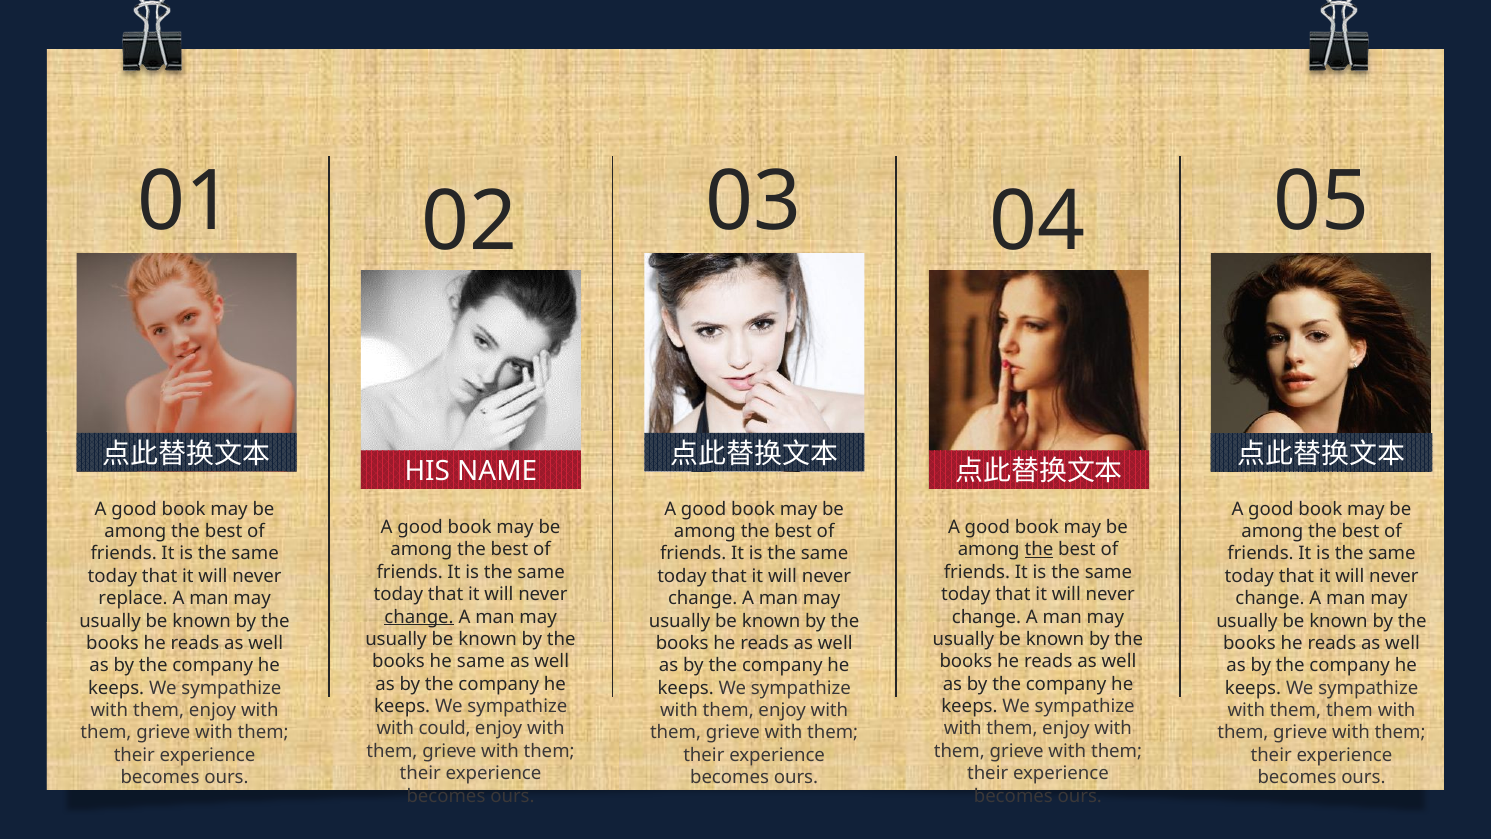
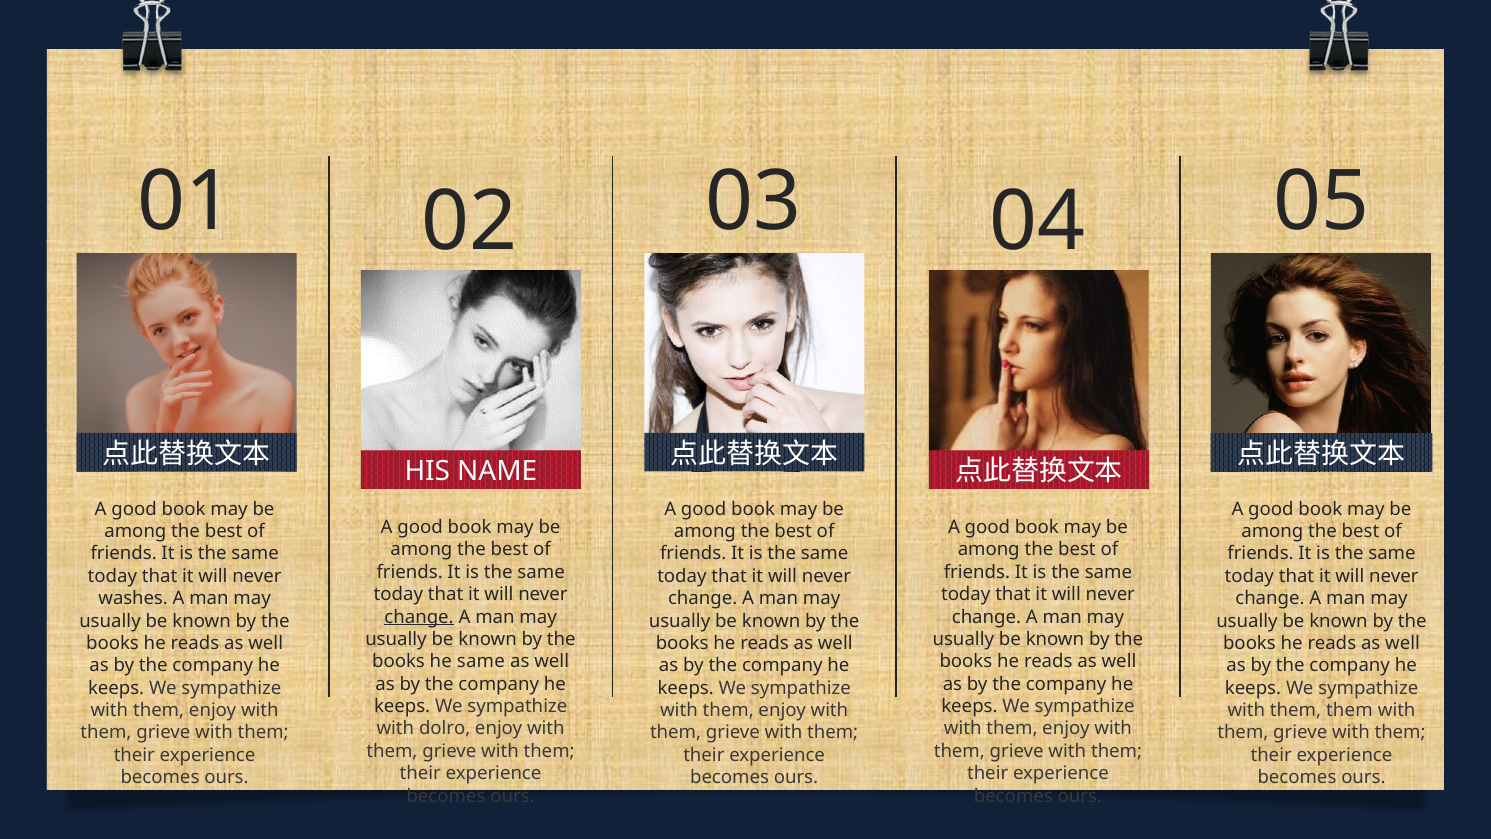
the at (1039, 550) underline: present -> none
replace: replace -> washes
could: could -> dolro
